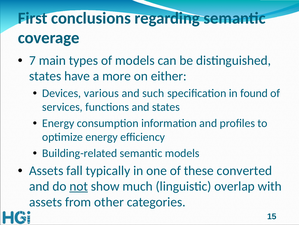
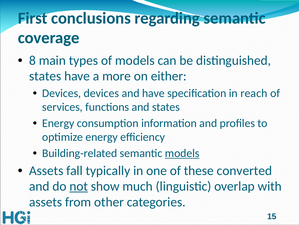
7: 7 -> 8
Devices various: various -> devices
and such: such -> have
found: found -> reach
models at (182, 153) underline: none -> present
